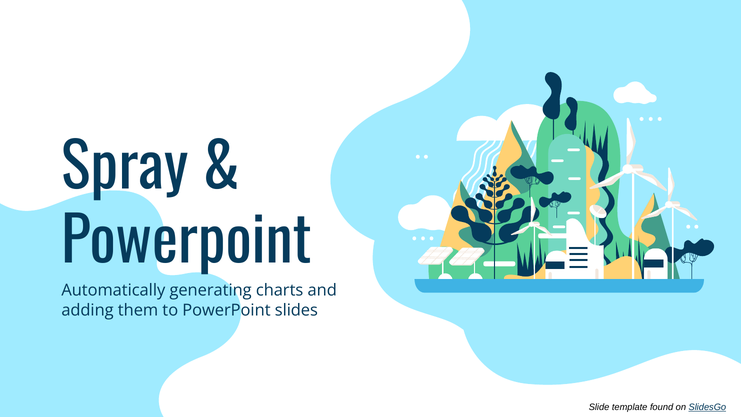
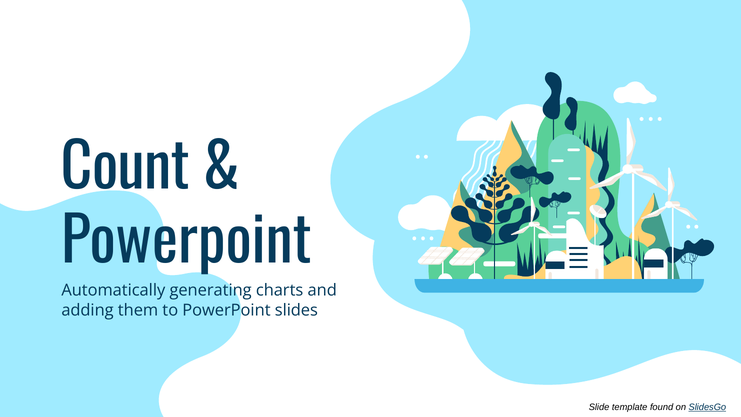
Spray: Spray -> Count
